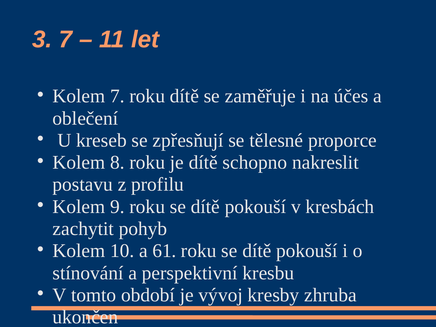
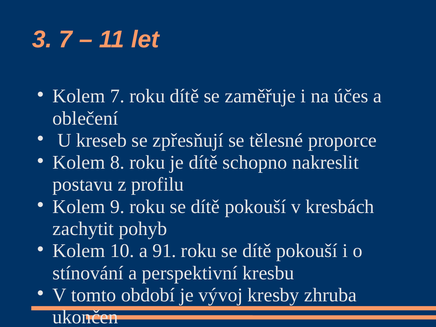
61: 61 -> 91
